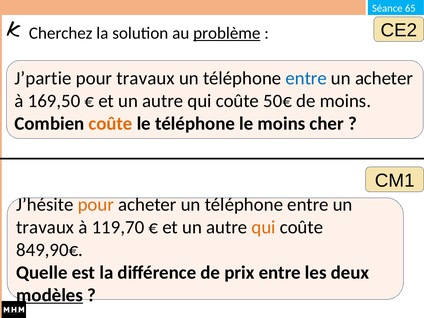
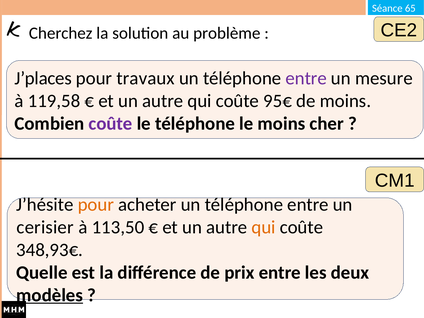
problème underline: present -> none
J’partie: J’partie -> J’places
entre at (306, 78) colour: blue -> purple
un acheter: acheter -> mesure
169,50: 169,50 -> 119,58
50€: 50€ -> 95€
coûte at (111, 123) colour: orange -> purple
travaux at (45, 227): travaux -> cerisier
119,70: 119,70 -> 113,50
849,90€: 849,90€ -> 348,93€
